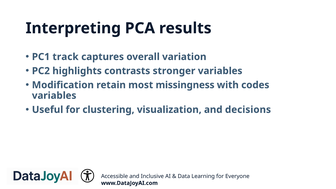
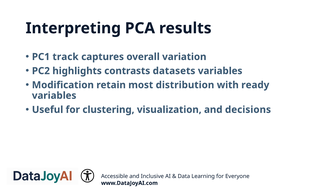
stronger: stronger -> datasets
missingness: missingness -> distribution
codes: codes -> ready
